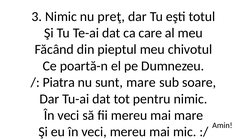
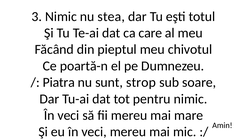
preţ: preţ -> stea
sunt mare: mare -> strop
